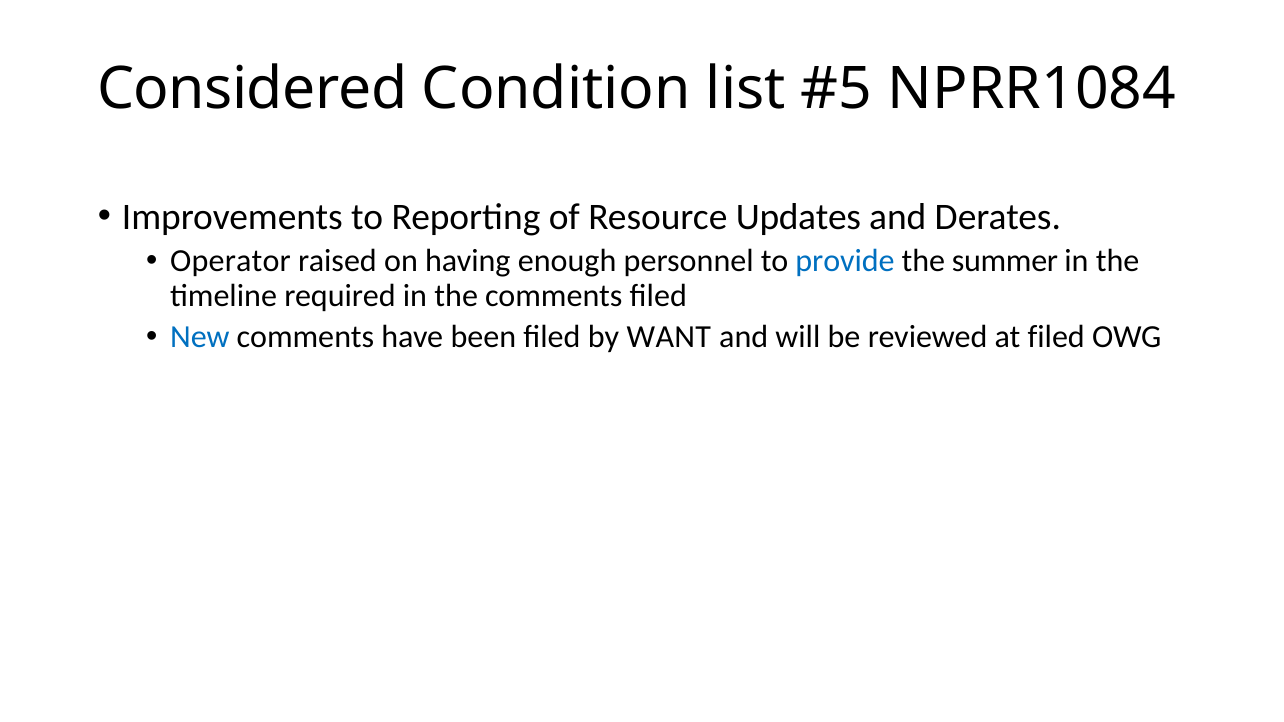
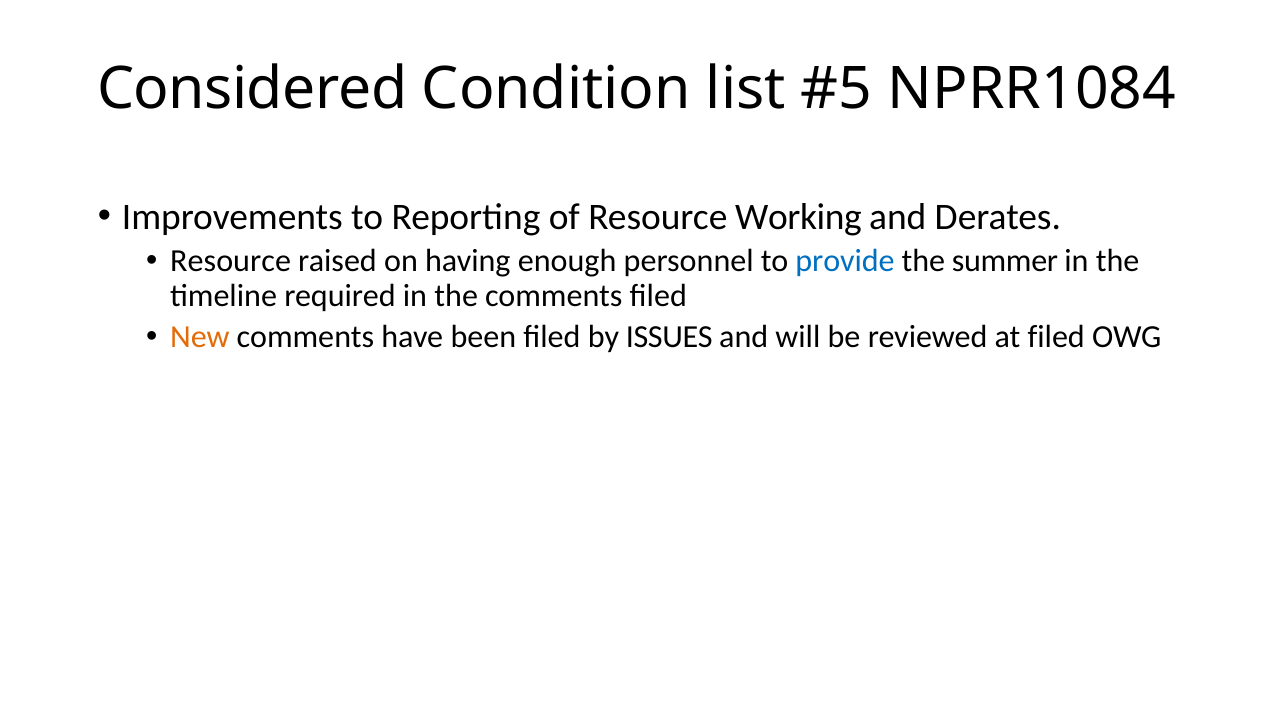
Updates: Updates -> Working
Operator at (231, 261): Operator -> Resource
New colour: blue -> orange
WANT: WANT -> ISSUES
